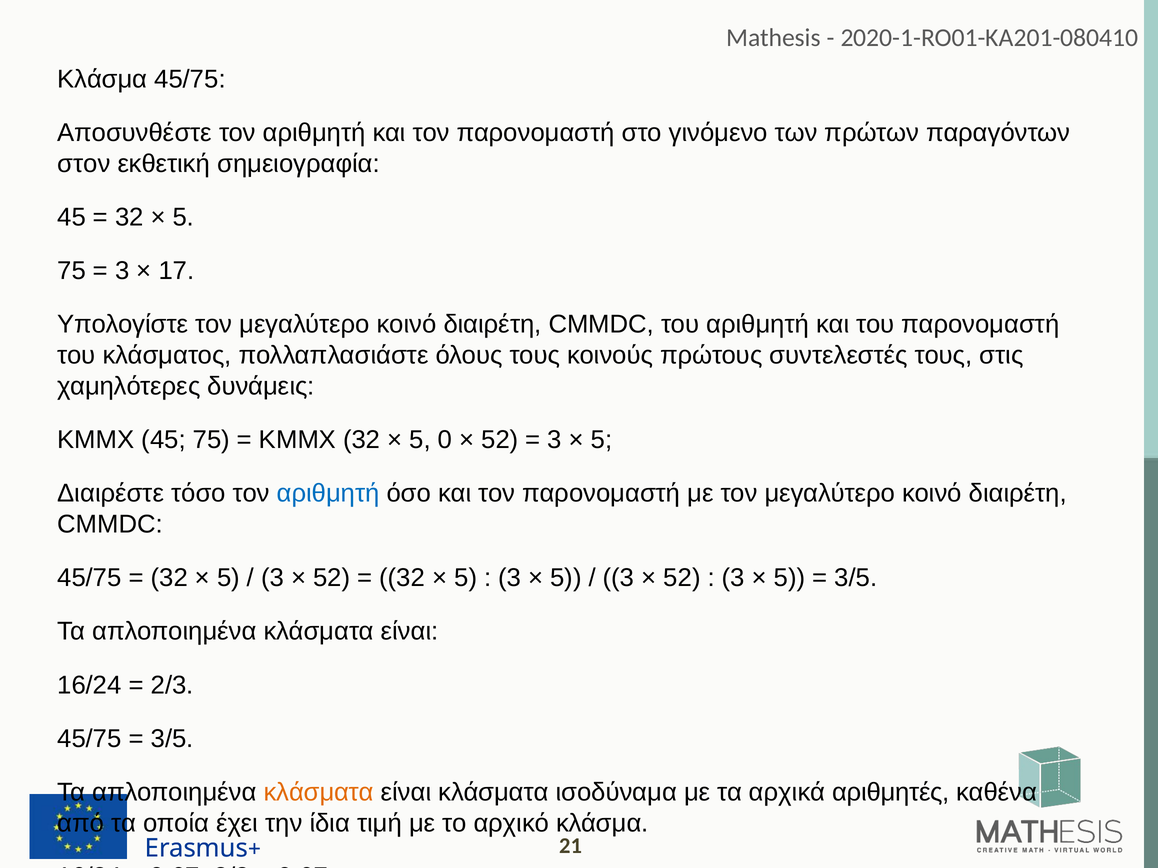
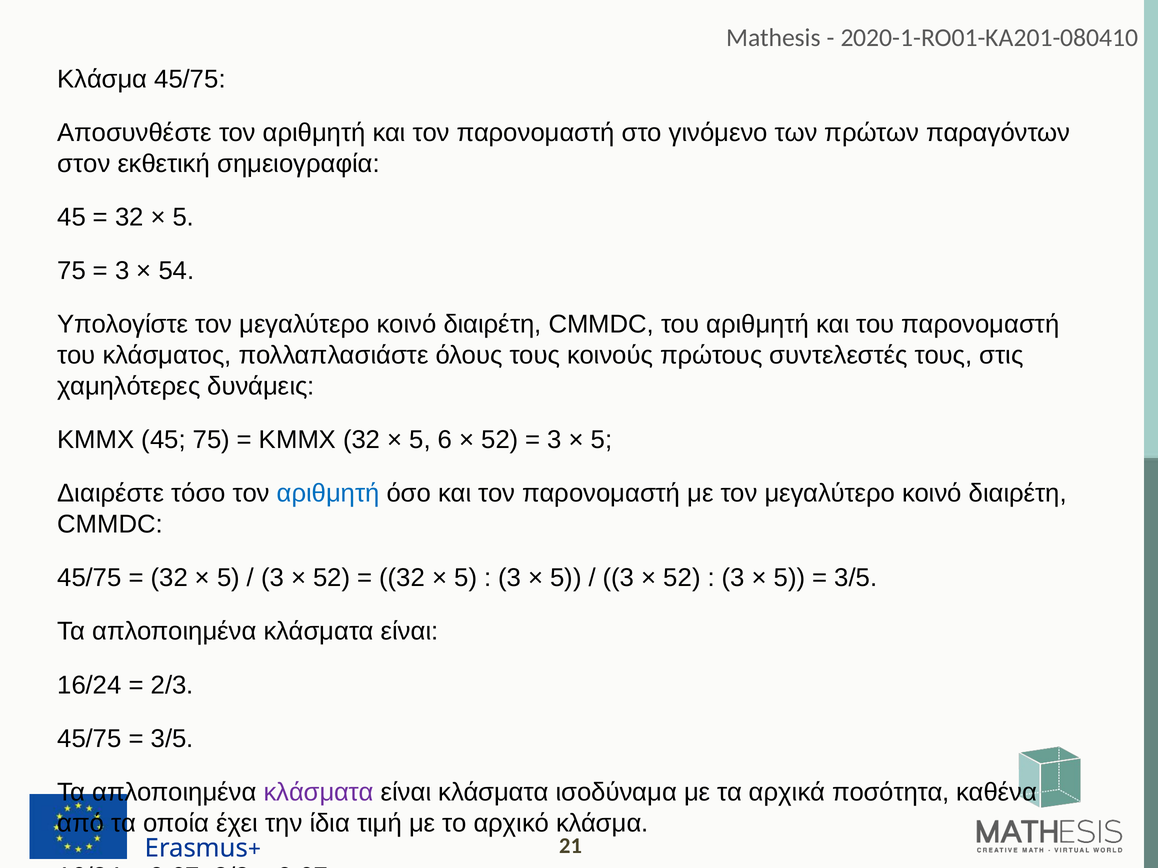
17: 17 -> 54
0: 0 -> 6
κλάσματα at (319, 793) colour: orange -> purple
αριθμητές: αριθμητές -> ποσότητα
